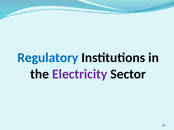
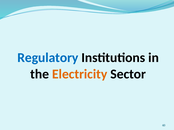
Electricity colour: purple -> orange
